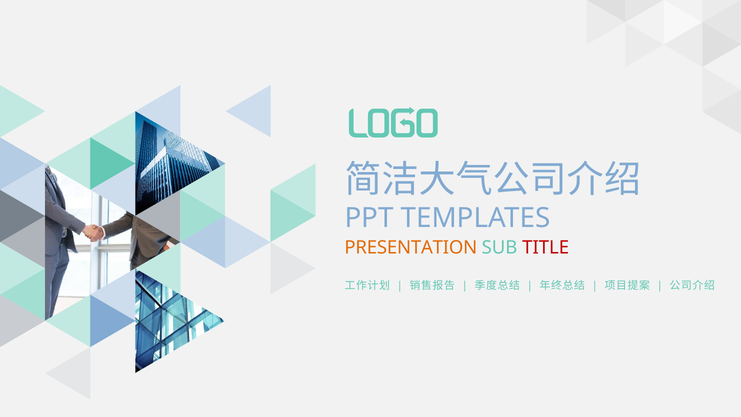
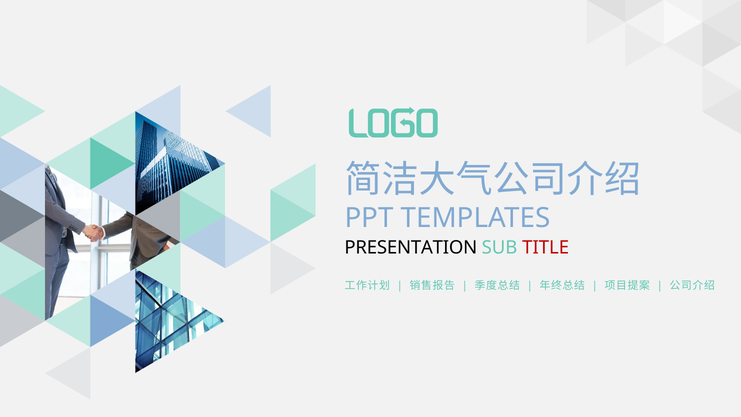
PRESENTATION colour: orange -> black
